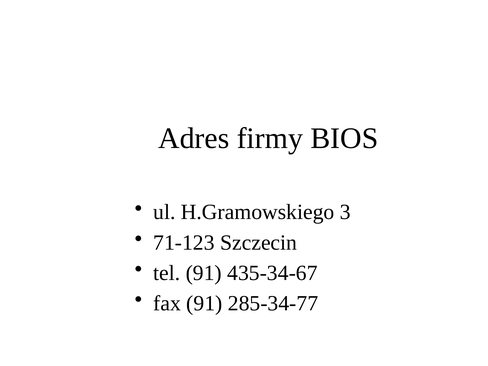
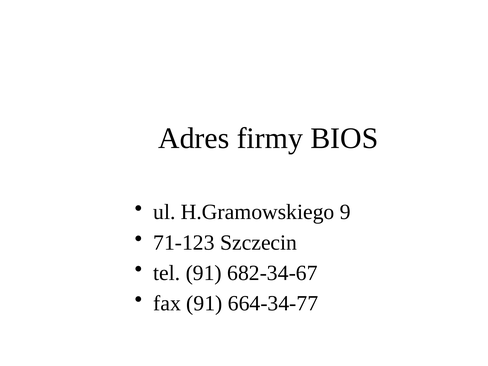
3: 3 -> 9
435-34-67: 435-34-67 -> 682-34-67
285-34-77: 285-34-77 -> 664-34-77
